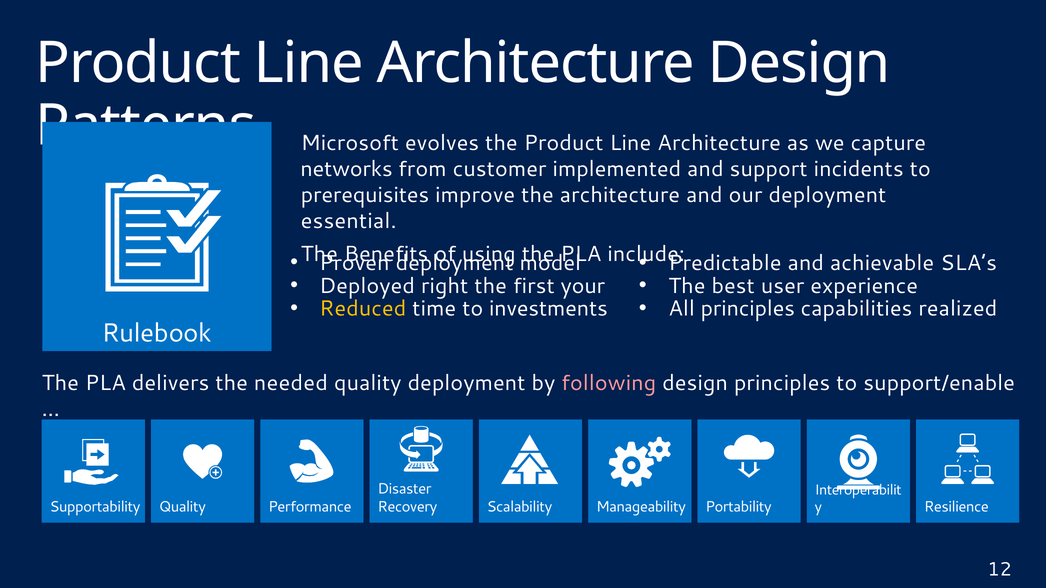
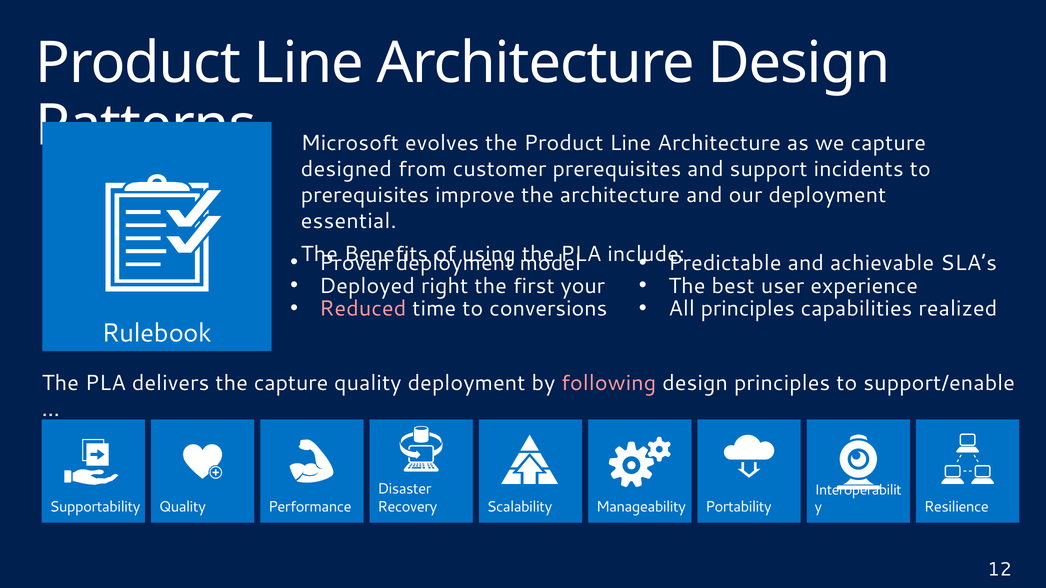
networks: networks -> designed
customer implemented: implemented -> prerequisites
Reduced colour: yellow -> pink
investments: investments -> conversions
the needed: needed -> capture
